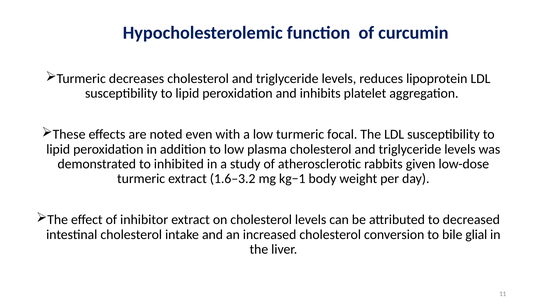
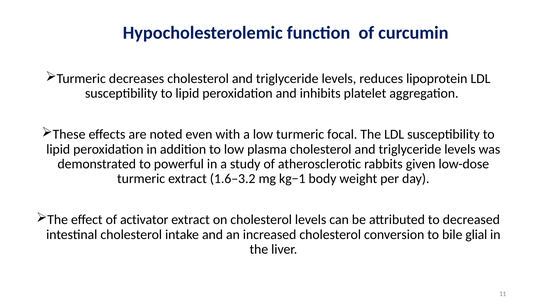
inhibited: inhibited -> powerful
inhibitor: inhibitor -> activator
